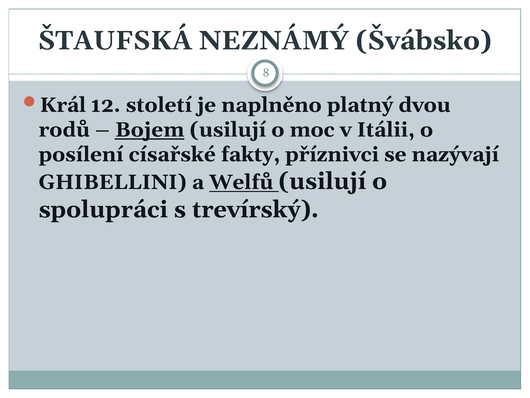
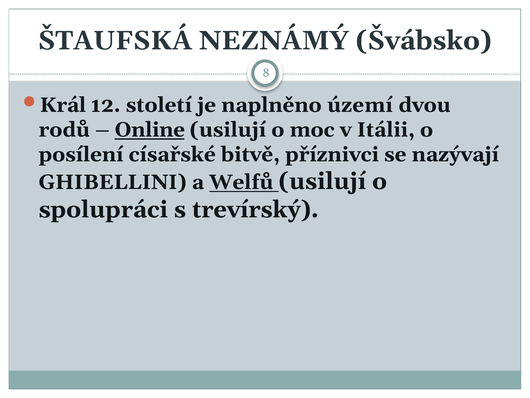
platný: platný -> území
Bojem: Bojem -> Online
fakty: fakty -> bitvě
